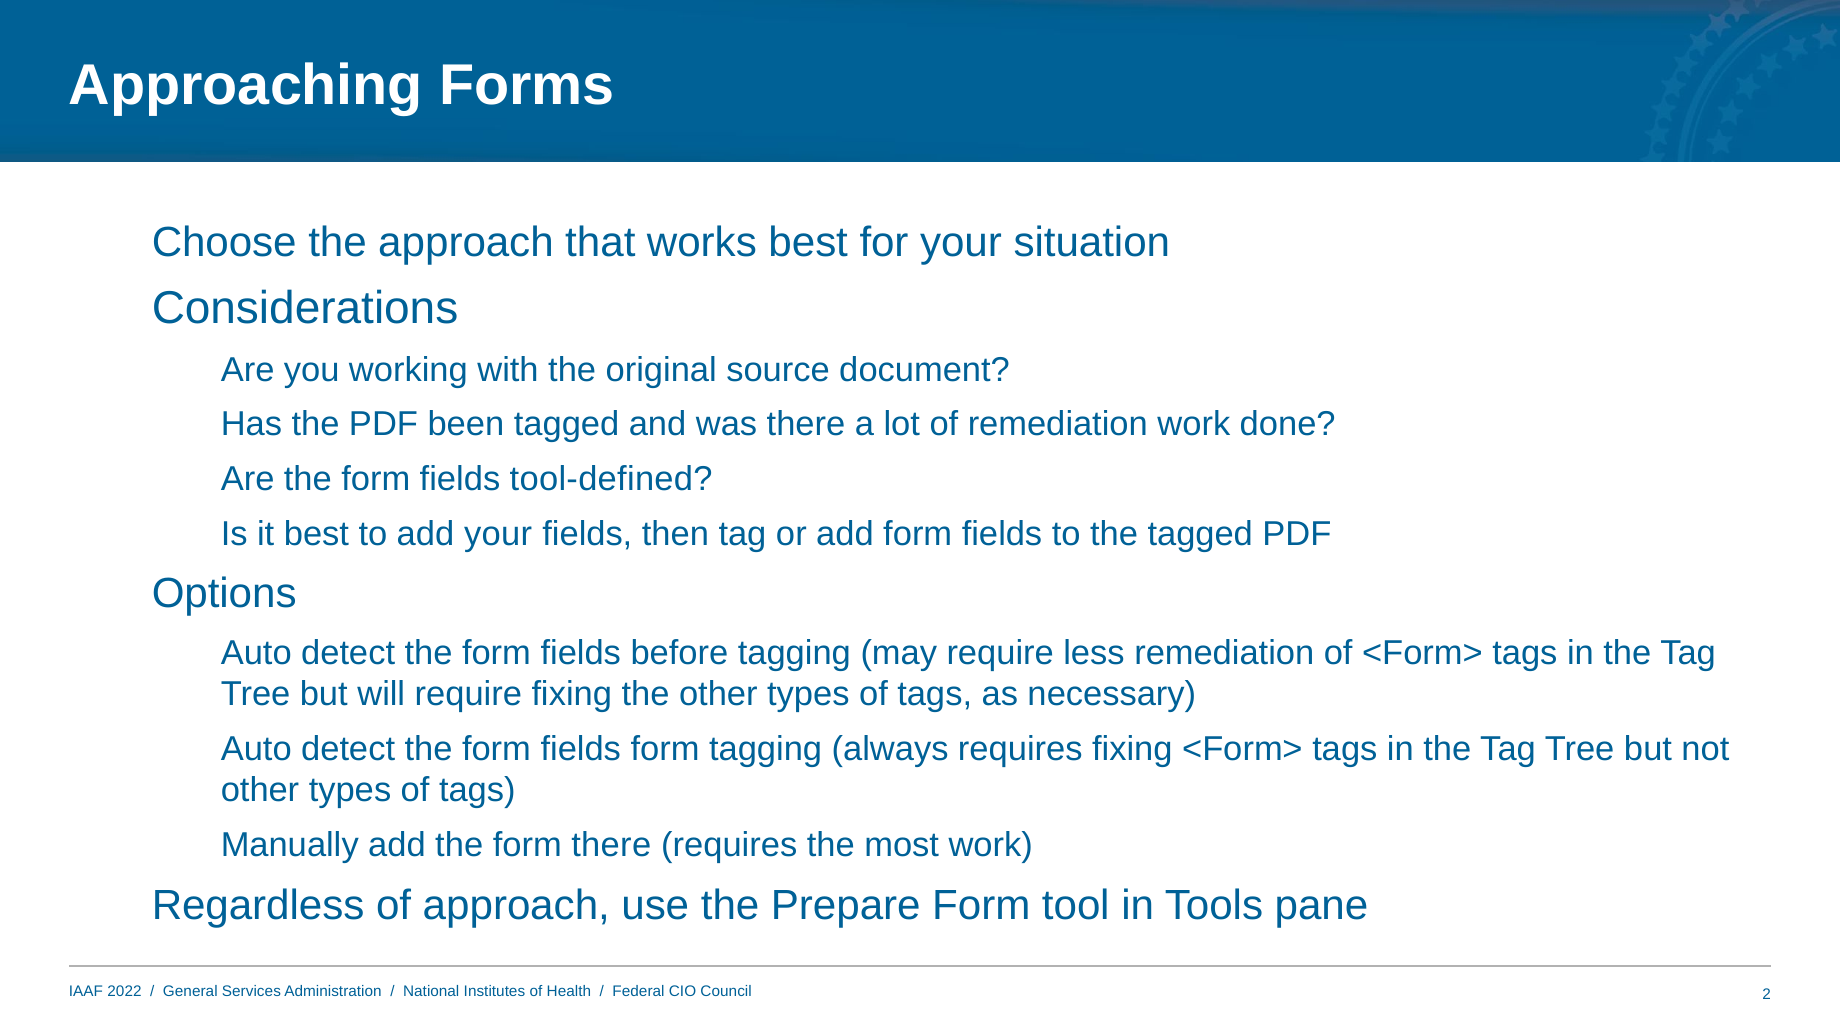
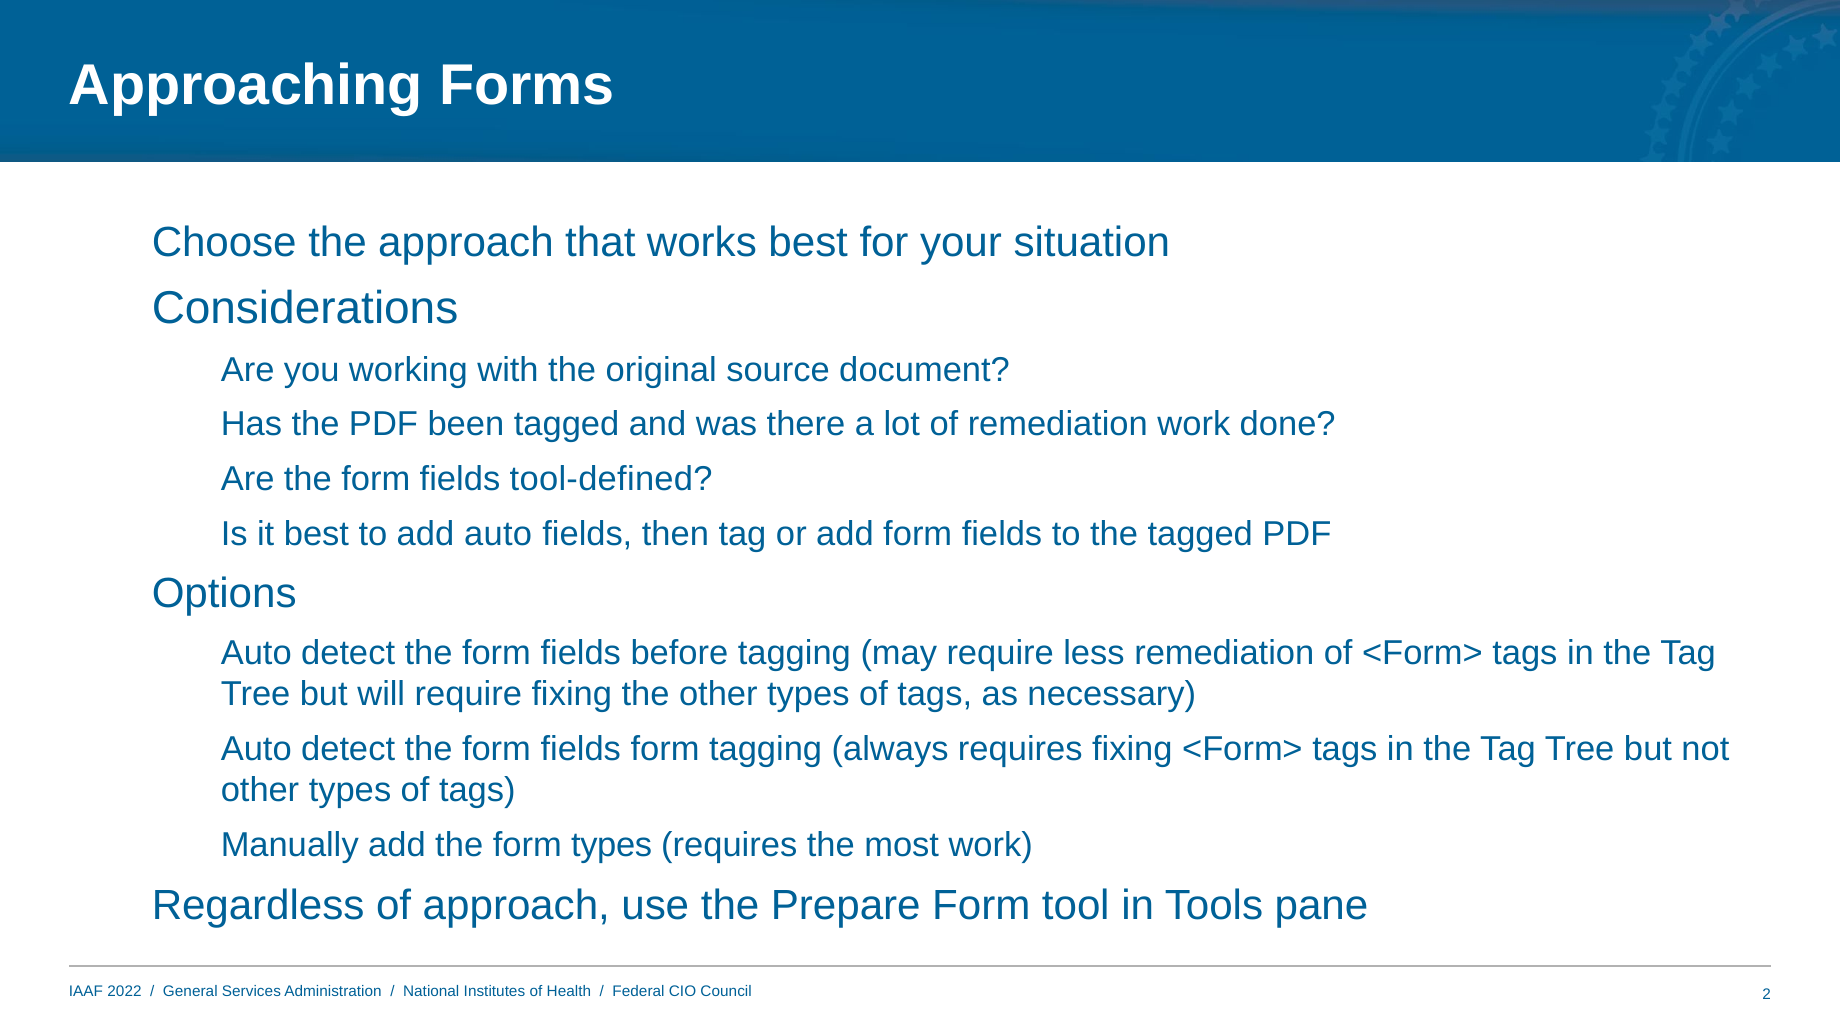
add your: your -> auto
form there: there -> types
